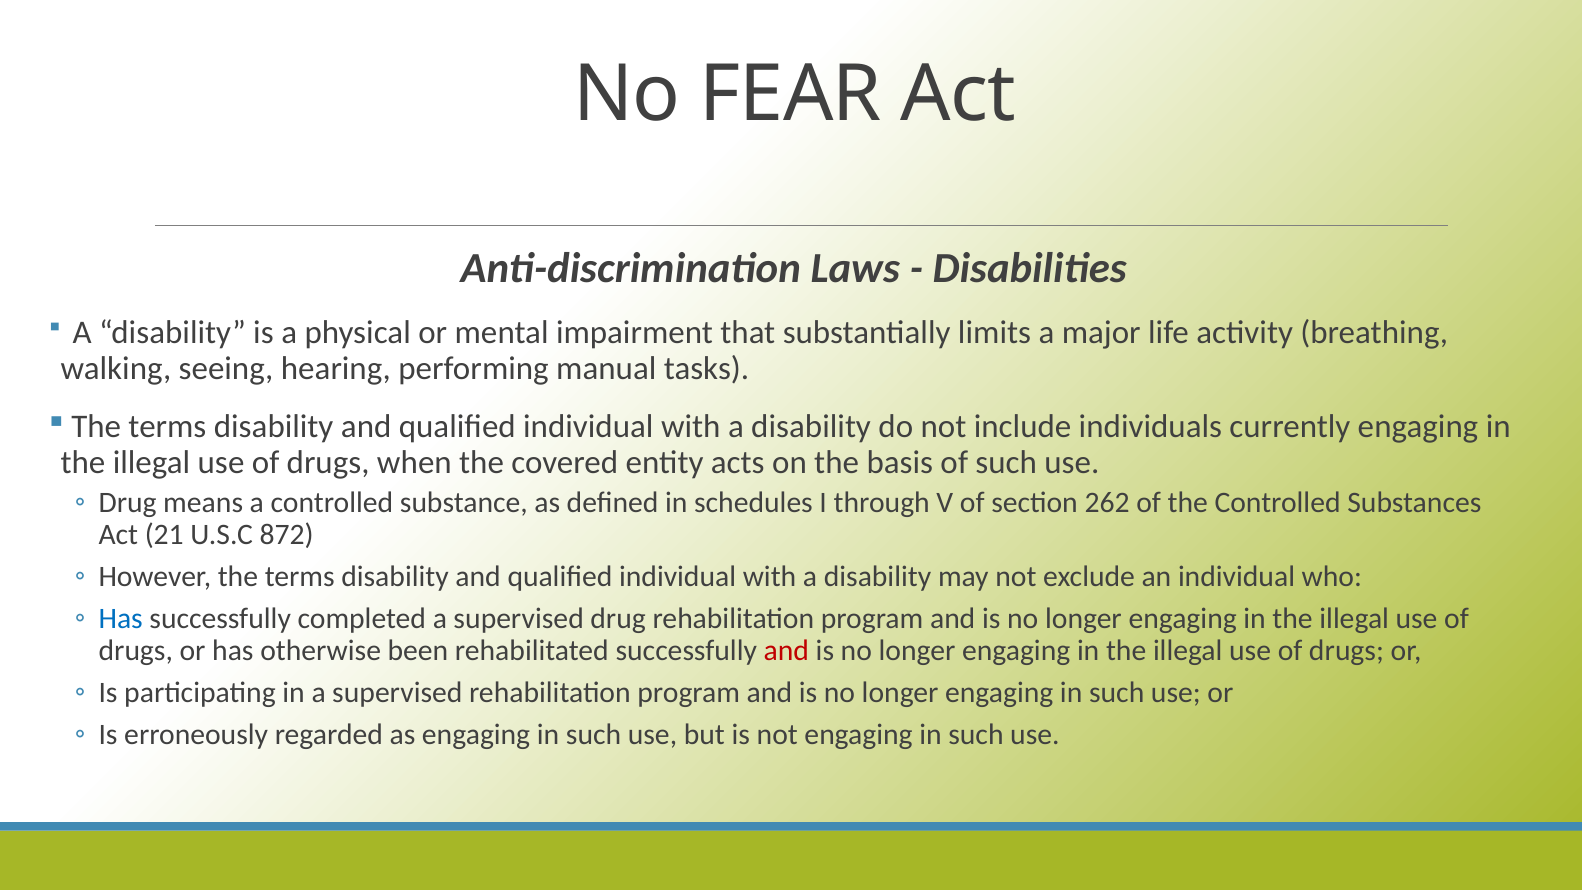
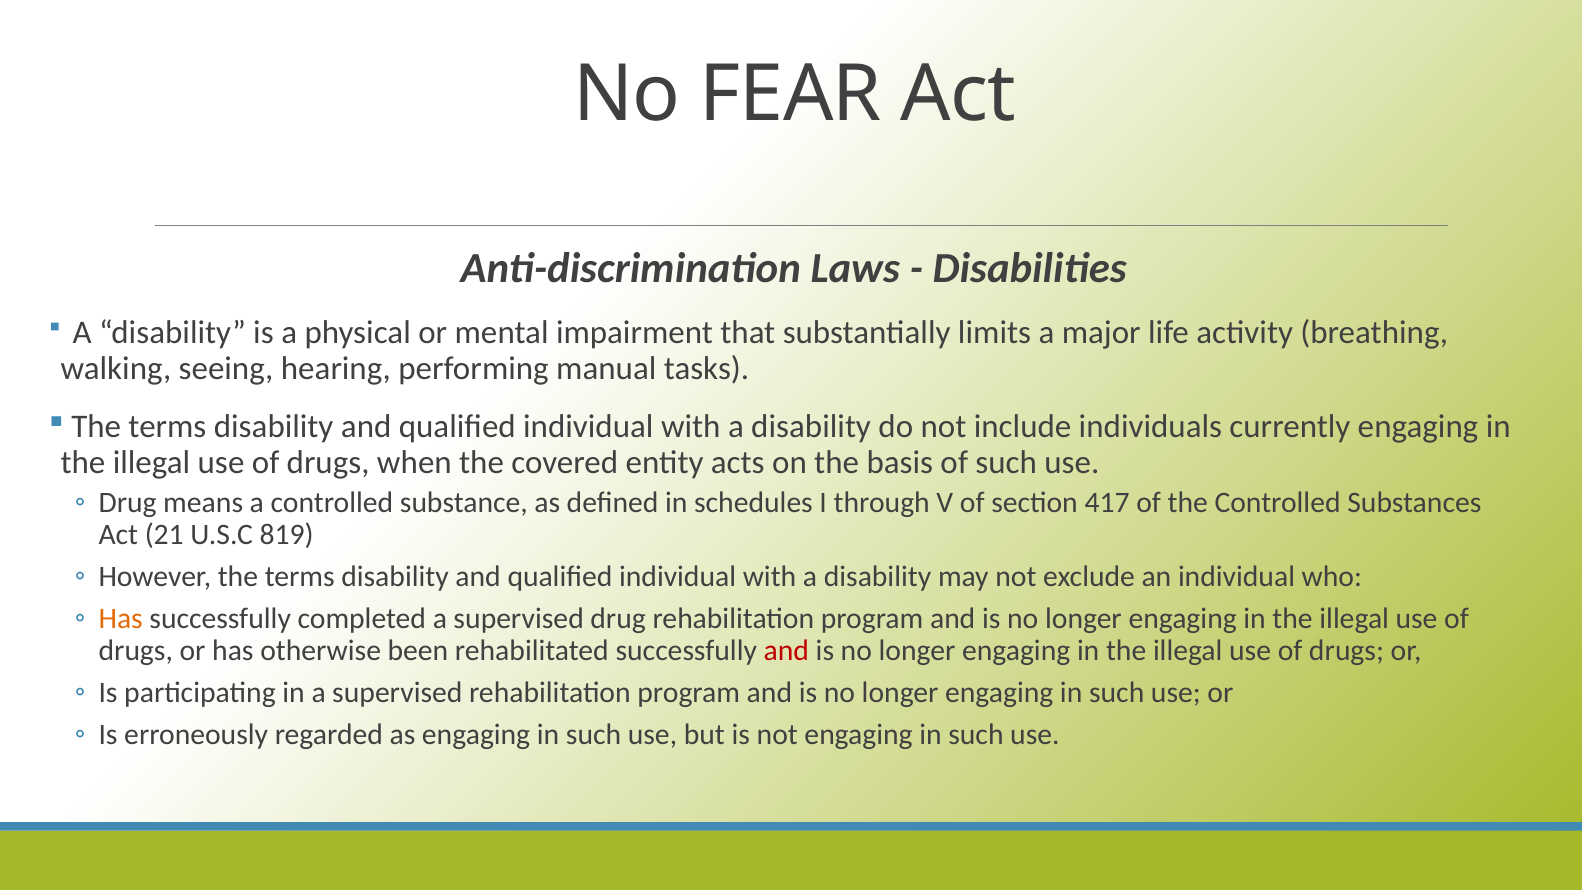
262: 262 -> 417
872: 872 -> 819
Has at (121, 619) colour: blue -> orange
